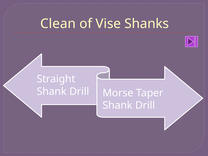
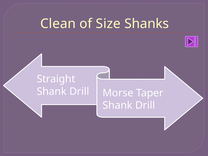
Vise: Vise -> Size
